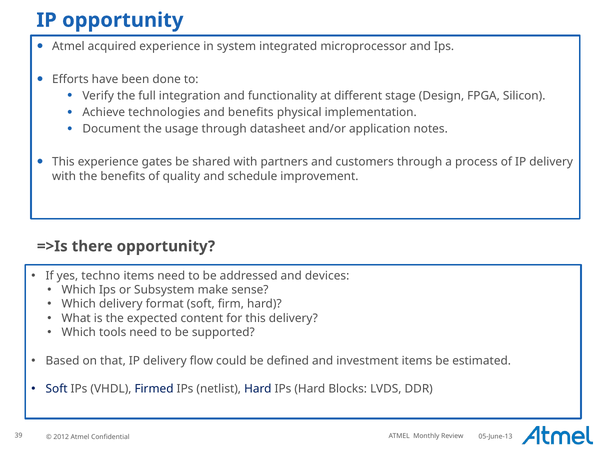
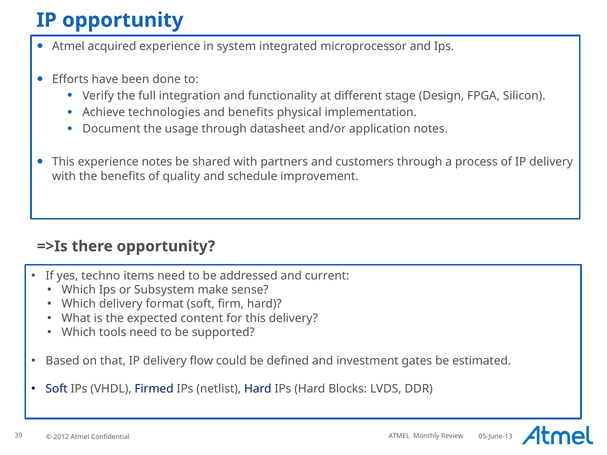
experience gates: gates -> notes
devices: devices -> current
investment items: items -> gates
